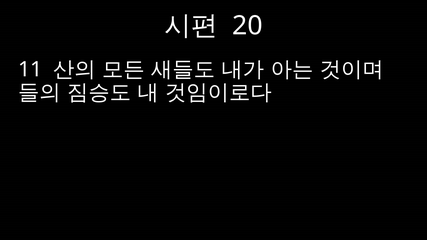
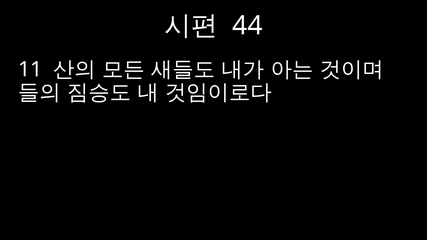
20: 20 -> 44
